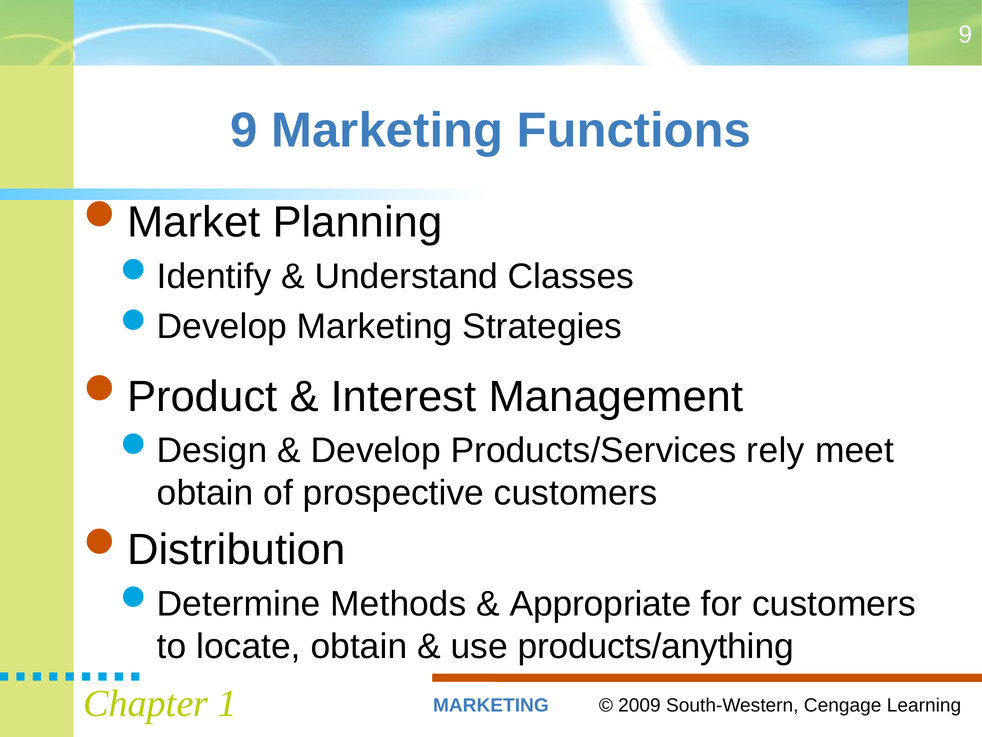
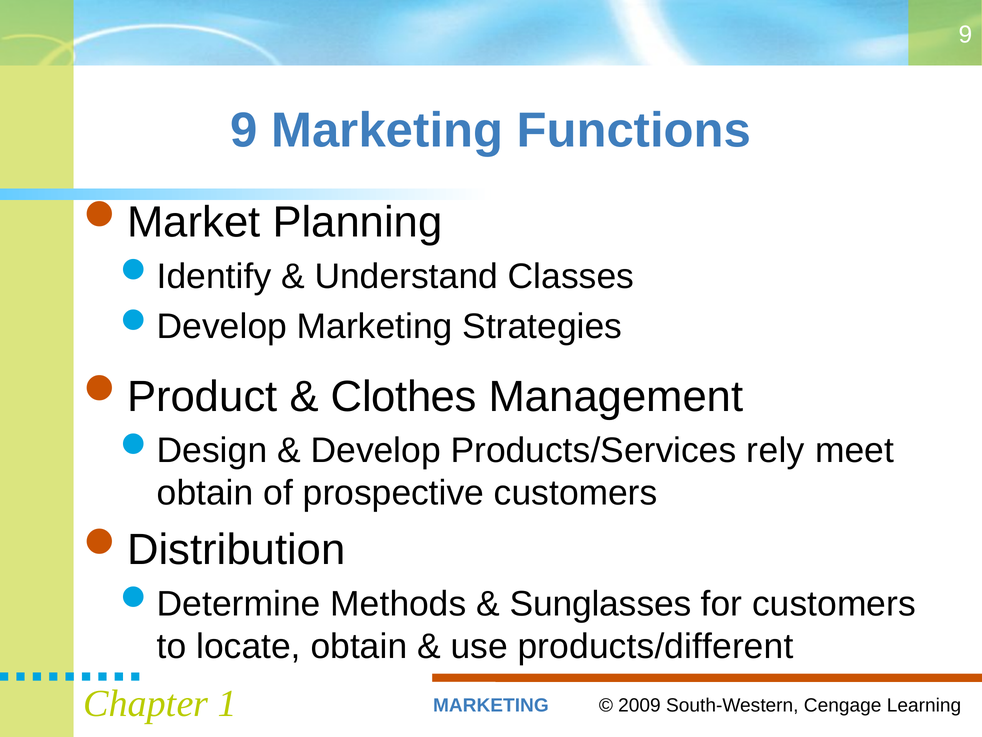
Interest: Interest -> Clothes
Appropriate: Appropriate -> Sunglasses
products/anything: products/anything -> products/different
